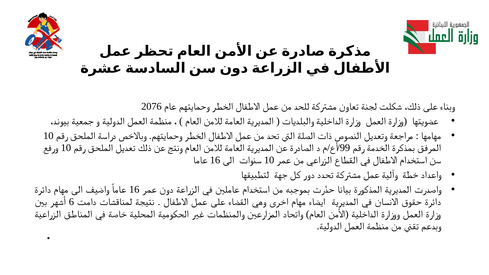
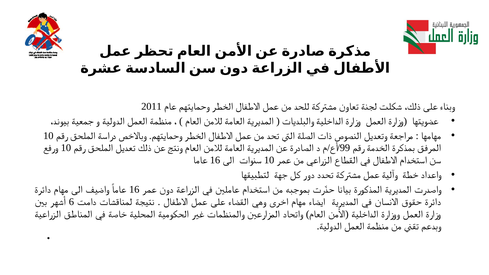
2076: 2076 -> 2011
